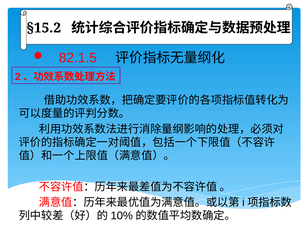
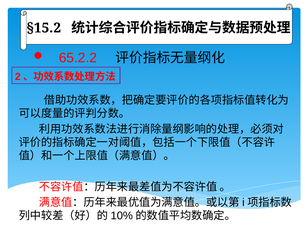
82.1.5: 82.1.5 -> 65.2.2
